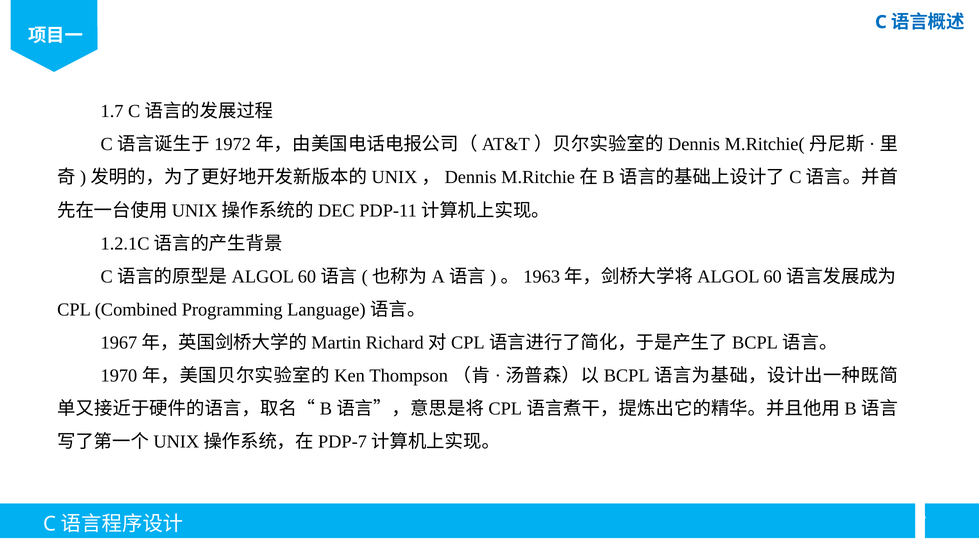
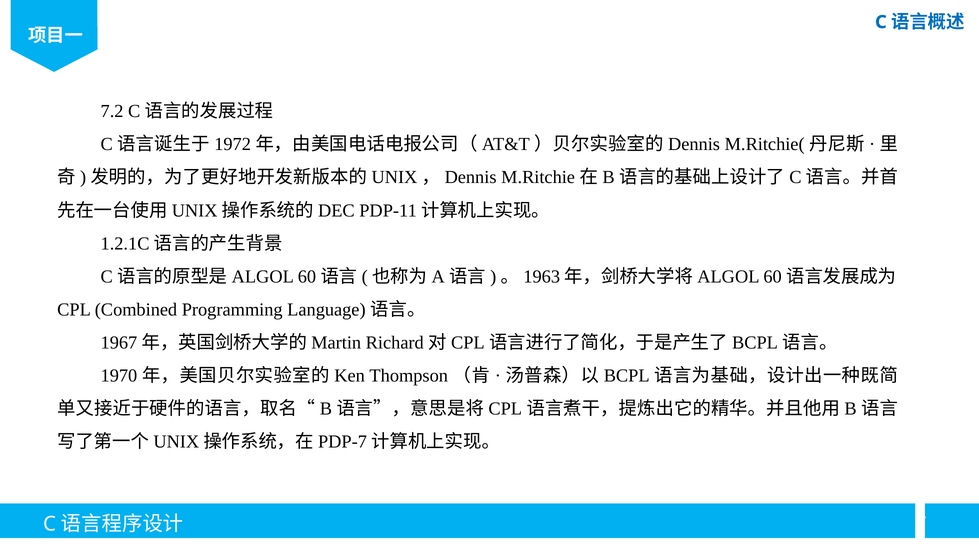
1.7: 1.7 -> 7.2
